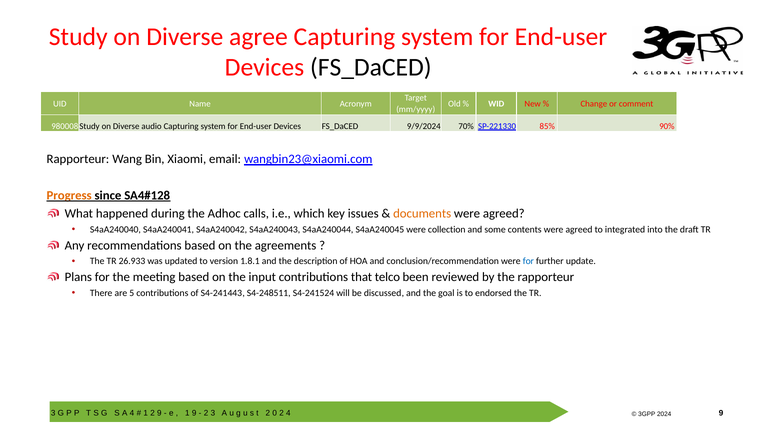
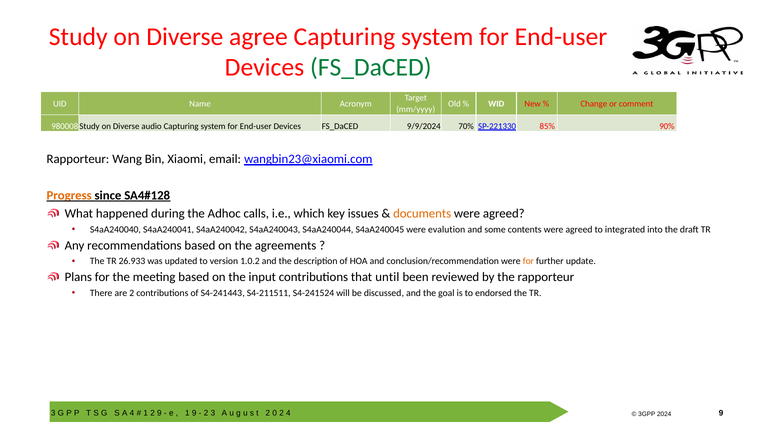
FS_DaCED at (371, 68) colour: black -> green
collection: collection -> evalution
1.8.1: 1.8.1 -> 1.0.2
for at (528, 262) colour: blue -> orange
telco: telco -> until
are 5: 5 -> 2
S4-248511: S4-248511 -> S4-211511
